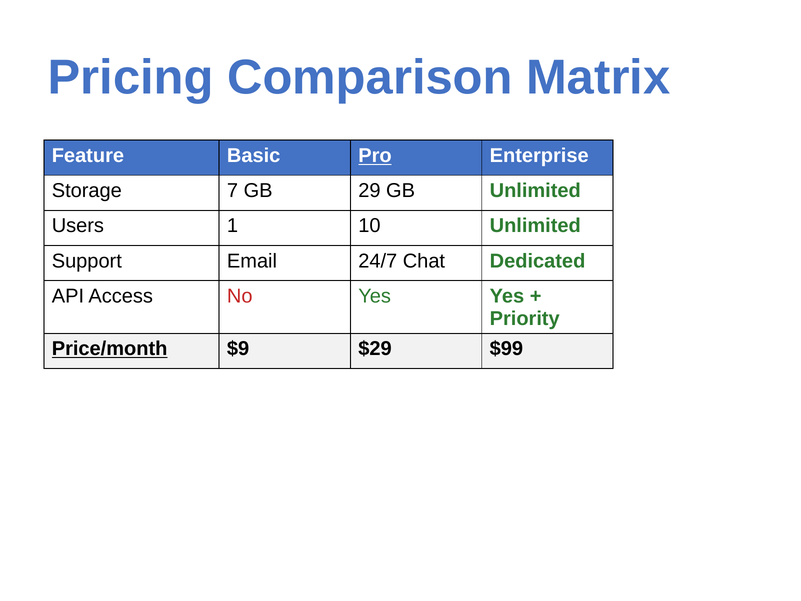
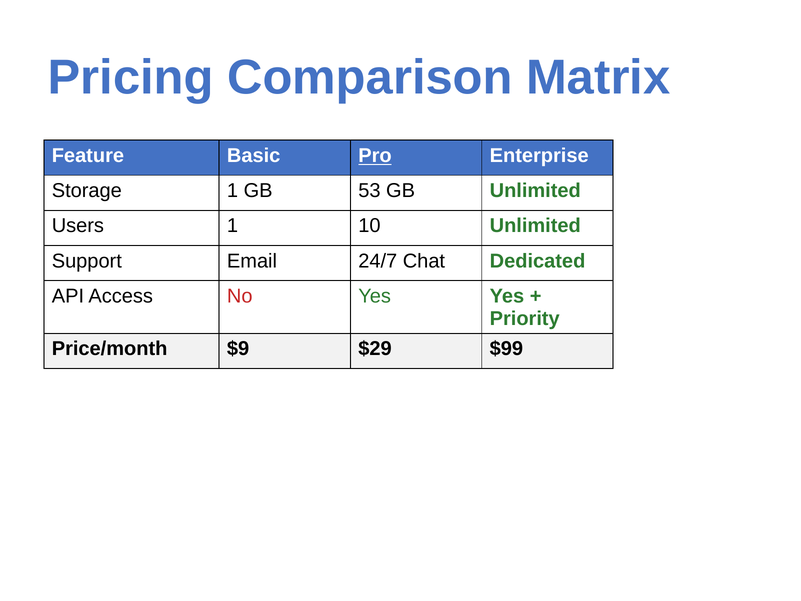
Storage 7: 7 -> 1
29: 29 -> 53
Price/month underline: present -> none
